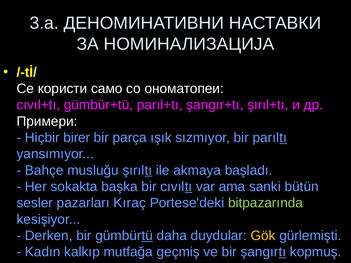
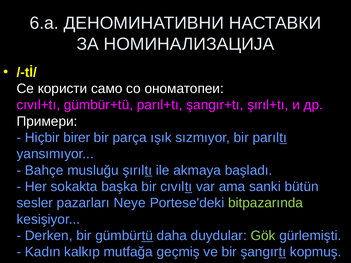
3.a: 3.a -> 6.a
Kıraç: Kıraç -> Neye
Gök colour: yellow -> light green
